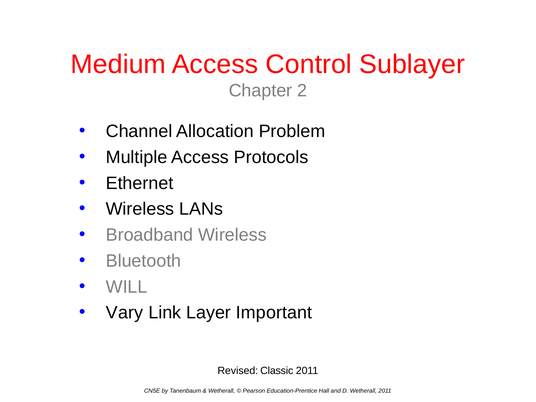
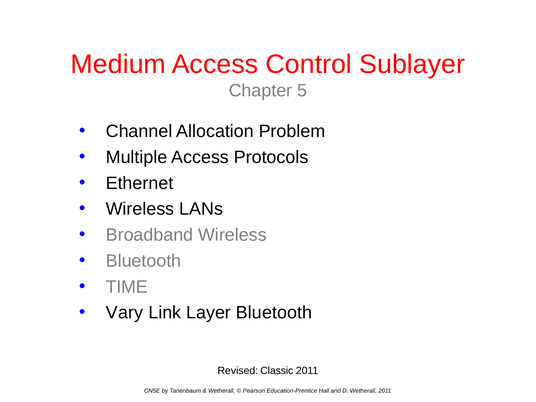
2: 2 -> 5
WILL: WILL -> TIME
Layer Important: Important -> Bluetooth
